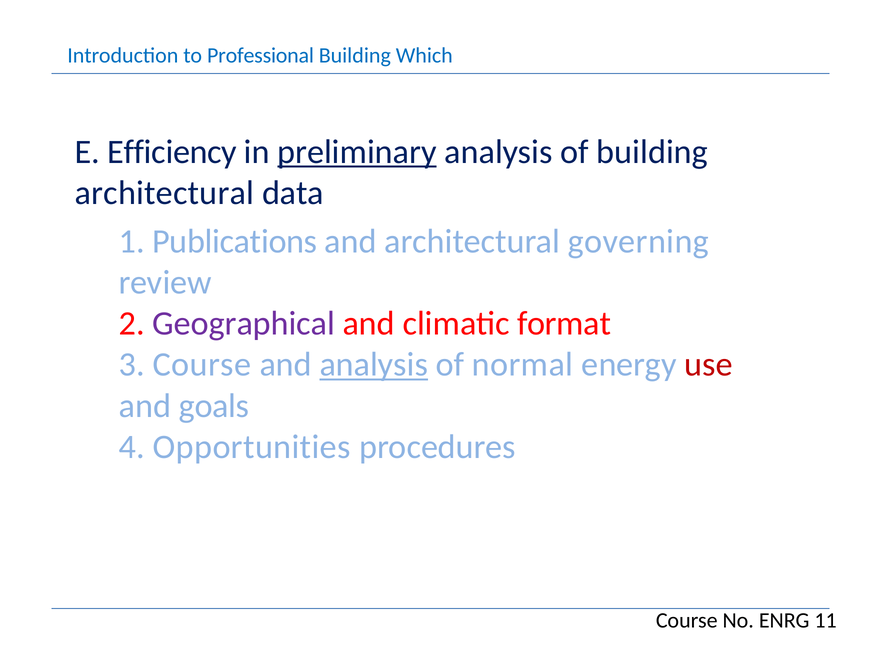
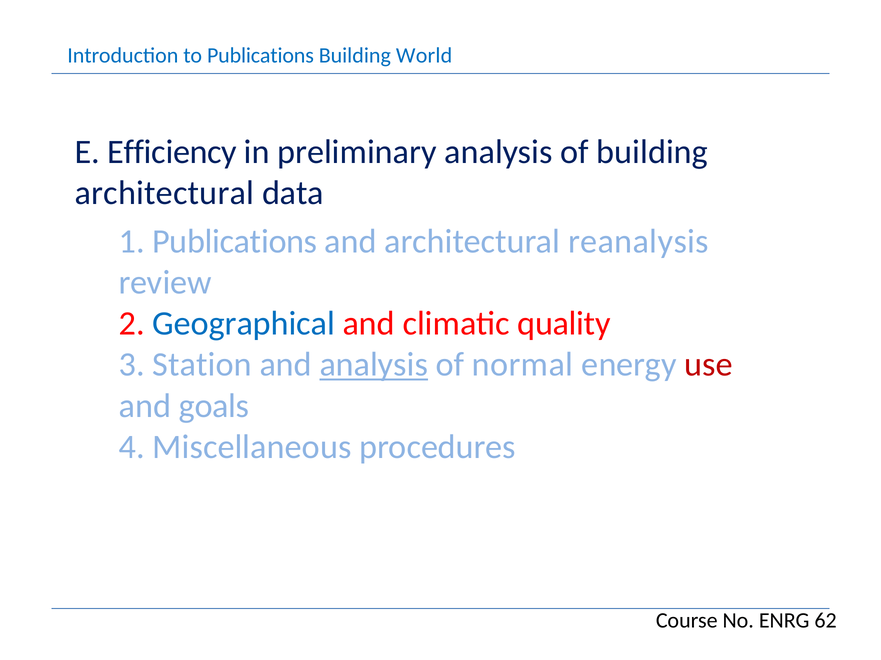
to Professional: Professional -> Publications
Which: Which -> World
preliminary underline: present -> none
governing: governing -> reanalysis
Geographical colour: purple -> blue
format: format -> quality
3 Course: Course -> Station
Opportunities: Opportunities -> Miscellaneous
11: 11 -> 62
